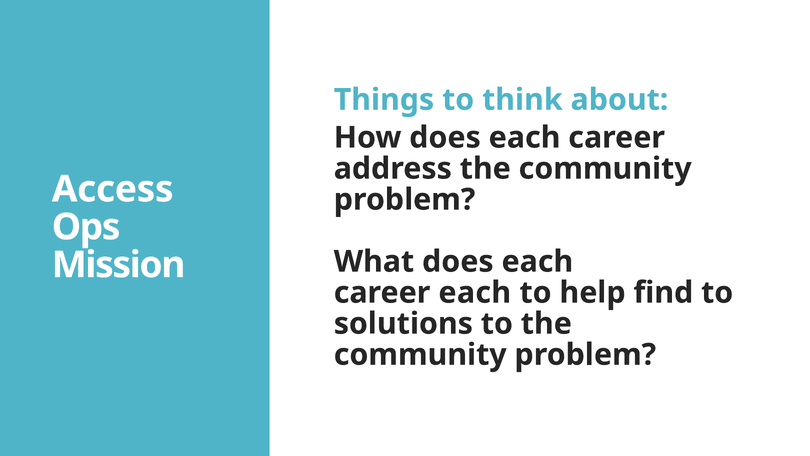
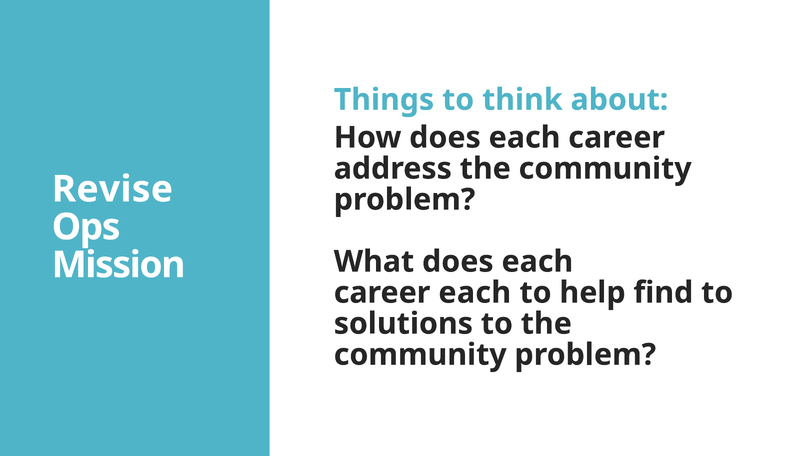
Access: Access -> Revise
